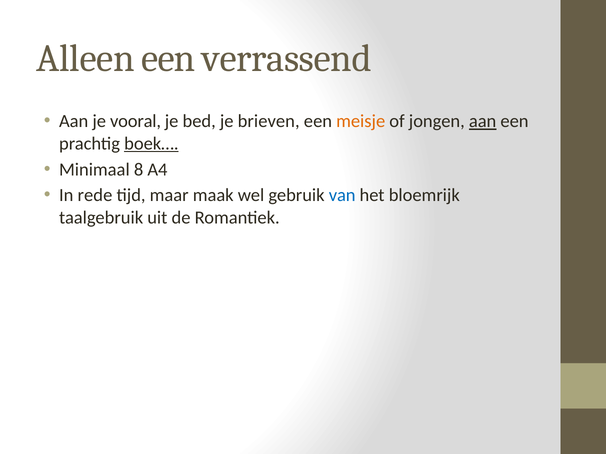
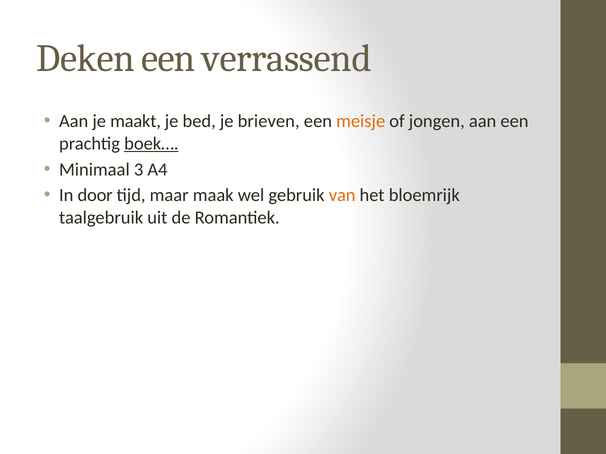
Alleen: Alleen -> Deken
vooral: vooral -> maakt
aan at (483, 121) underline: present -> none
8: 8 -> 3
rede: rede -> door
van colour: blue -> orange
